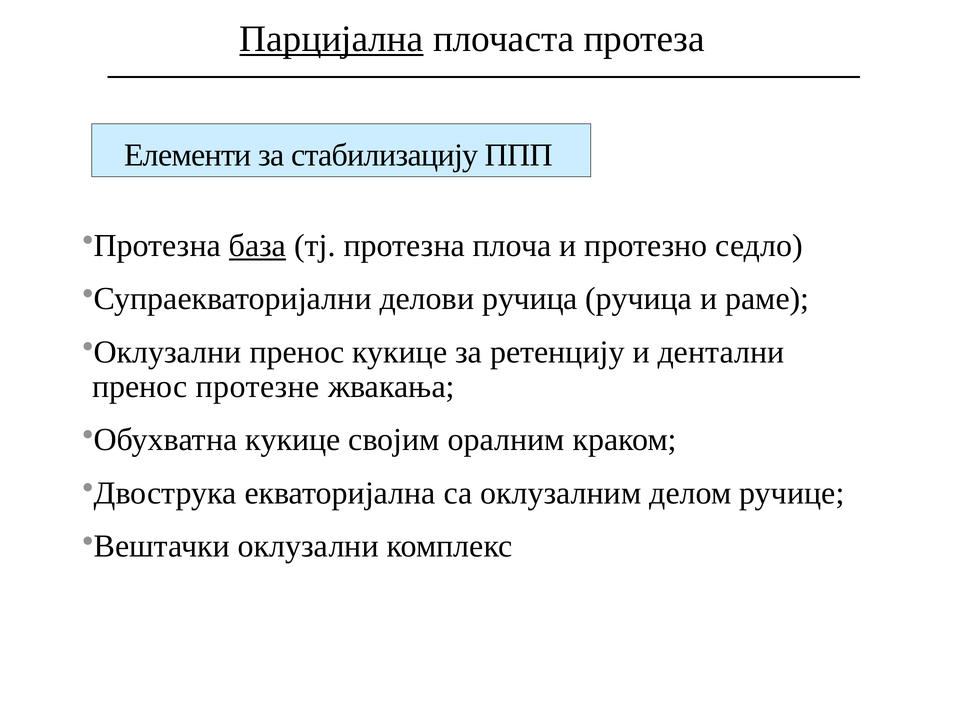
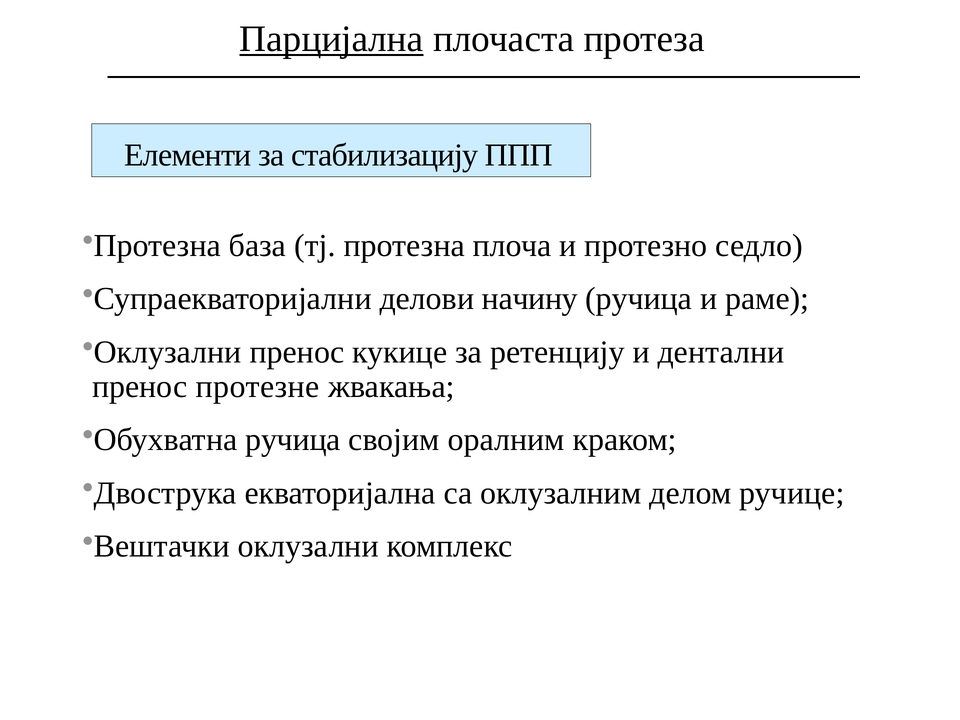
база underline: present -> none
делови ручица: ручица -> начину
Обухватна кукице: кукице -> ручица
